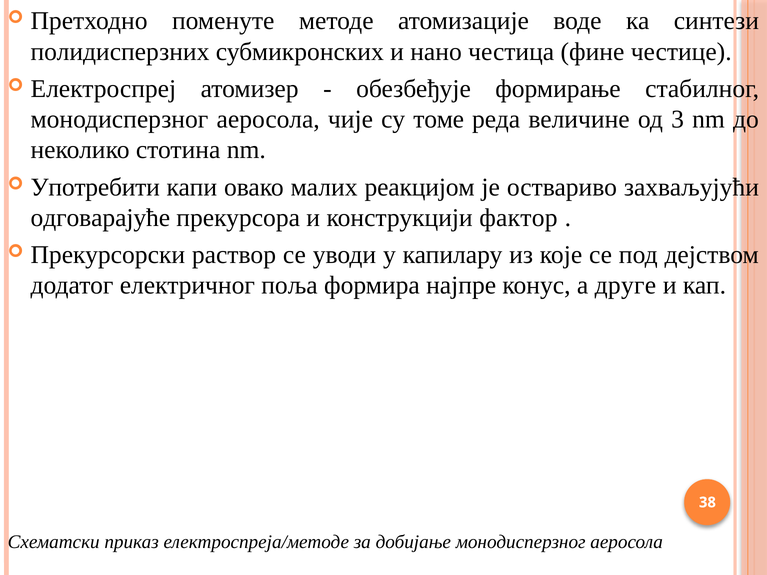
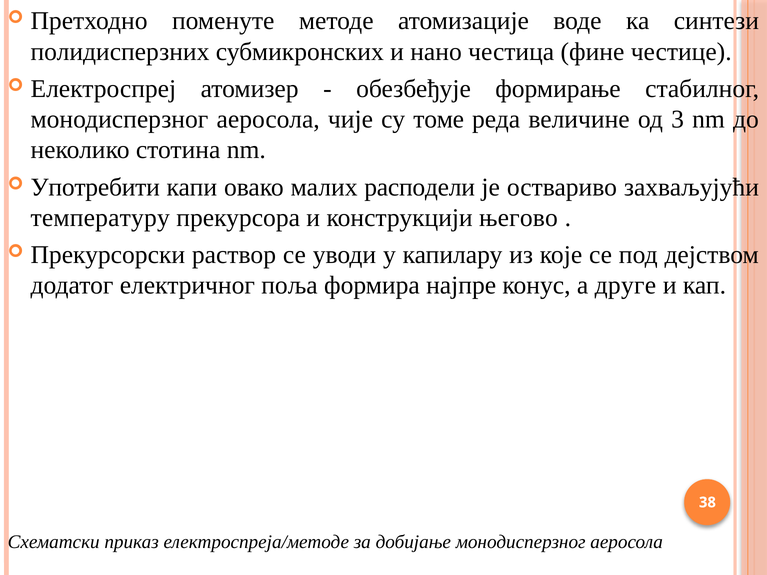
реакцијом: реакцијом -> расподели
одговарајуће: одговарајуће -> температуру
фактор: фактор -> његово
